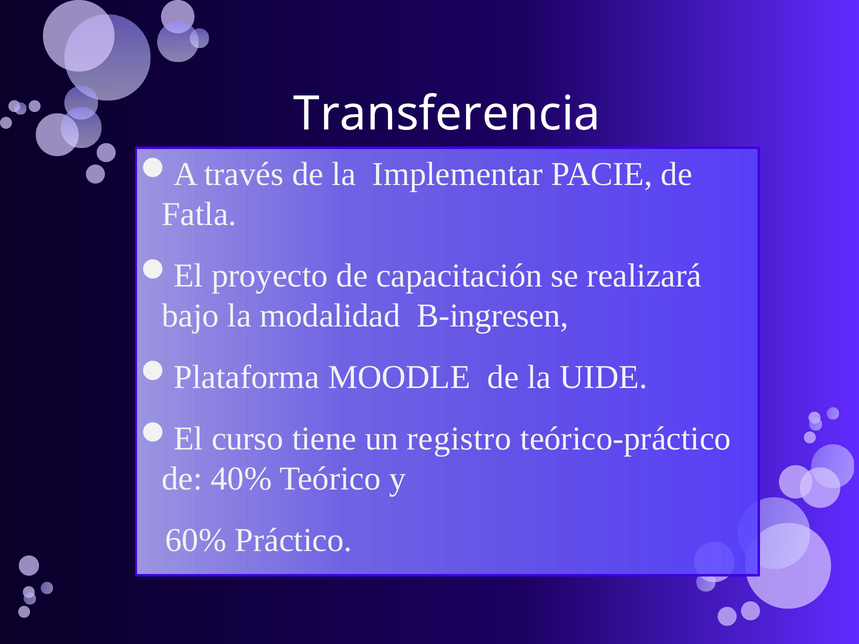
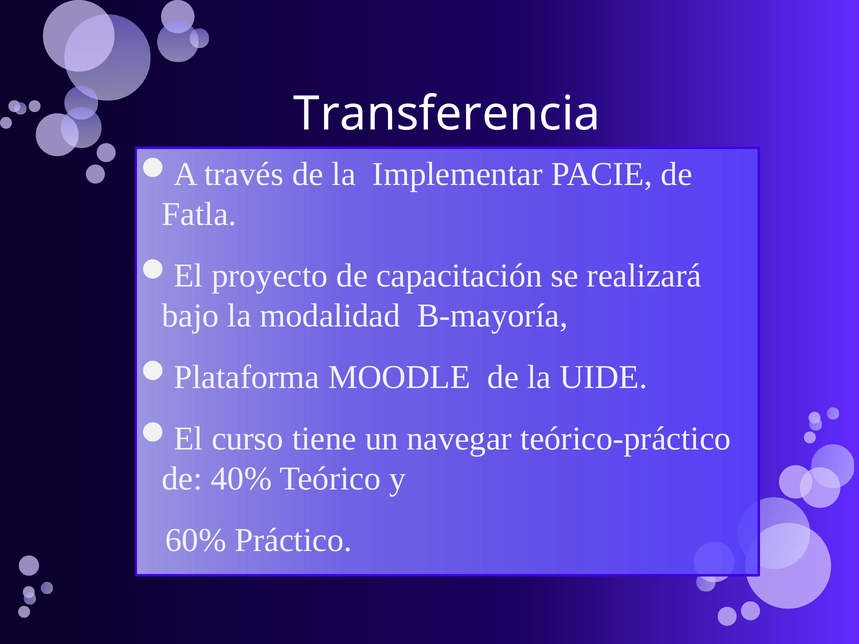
B-ingresen: B-ingresen -> B-mayoría
registro: registro -> navegar
